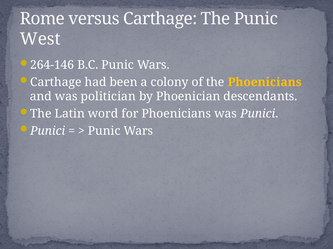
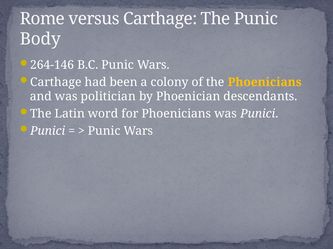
West: West -> Body
